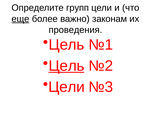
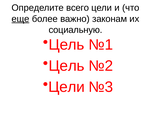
групп: групп -> всего
проведения: проведения -> социальную
Цель at (67, 66) underline: present -> none
